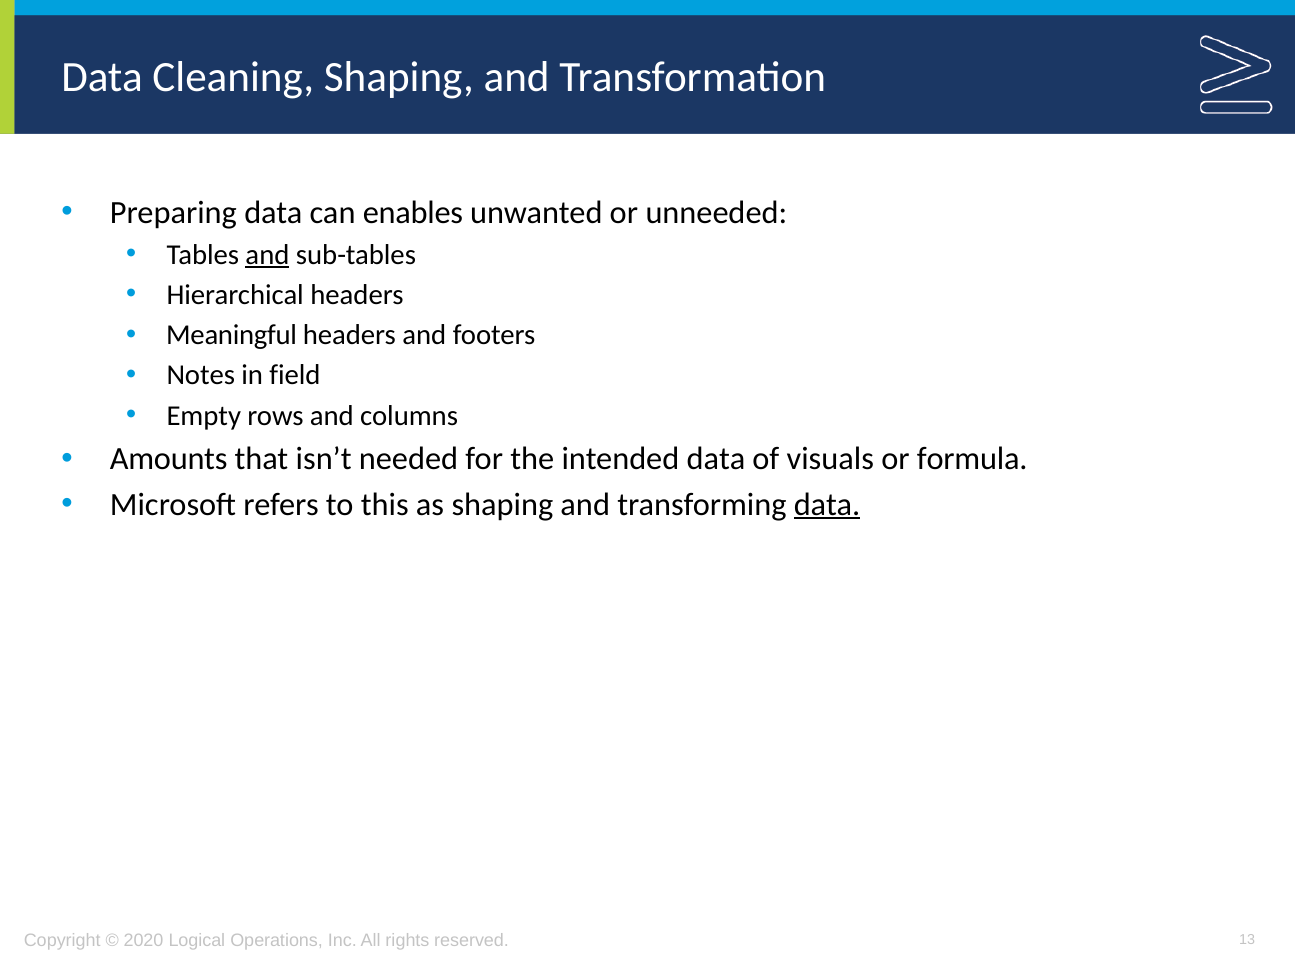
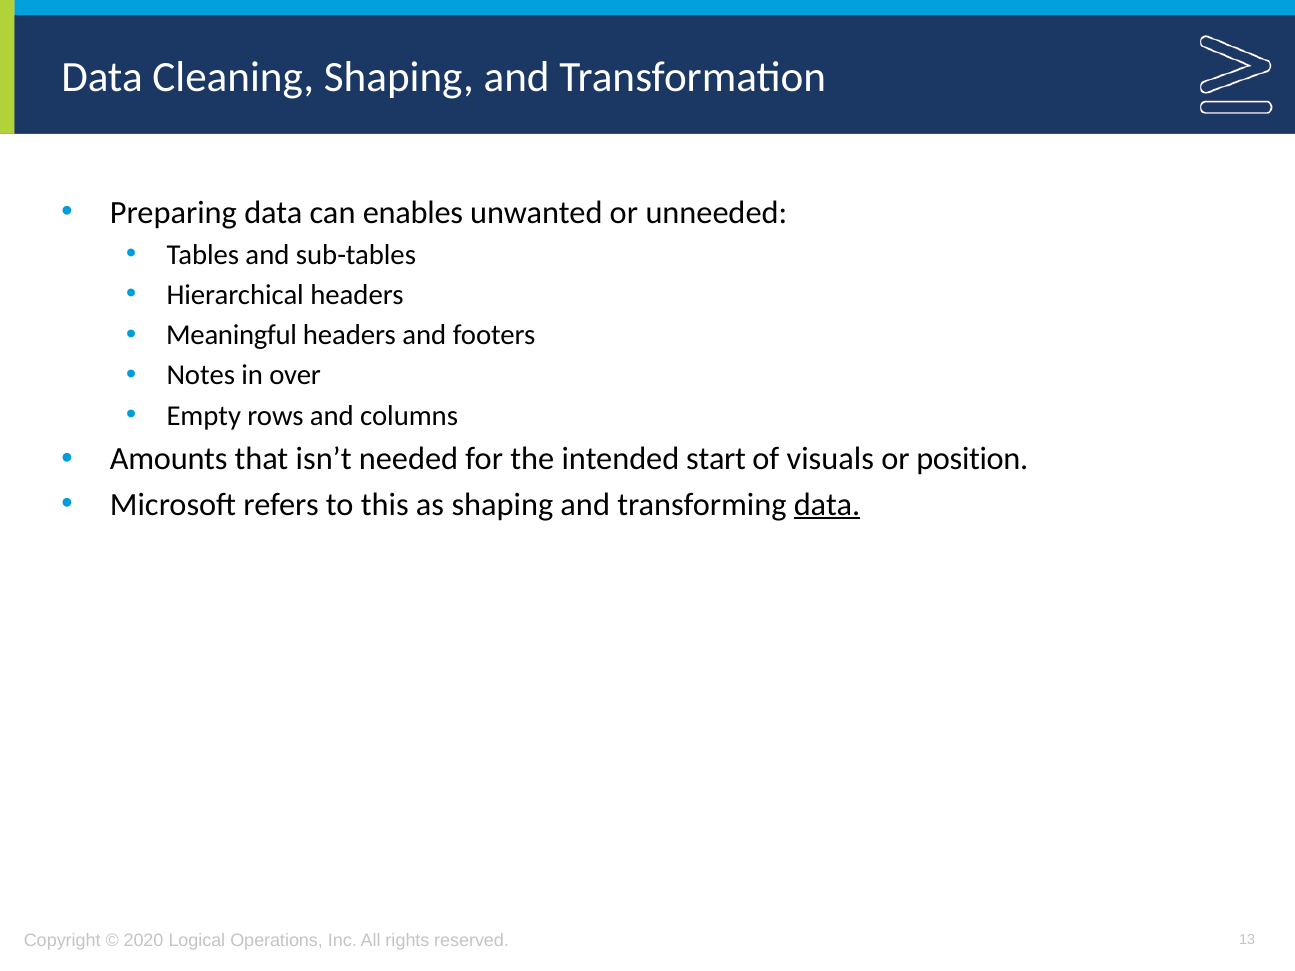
and at (267, 255) underline: present -> none
field: field -> over
intended data: data -> start
formula: formula -> position
